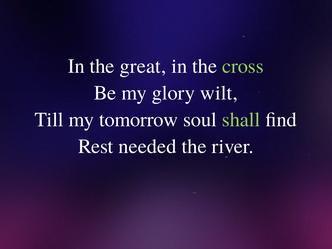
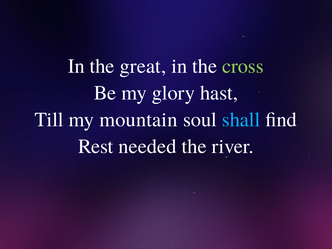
wilt: wilt -> hast
tomorrow: tomorrow -> mountain
shall colour: light green -> light blue
